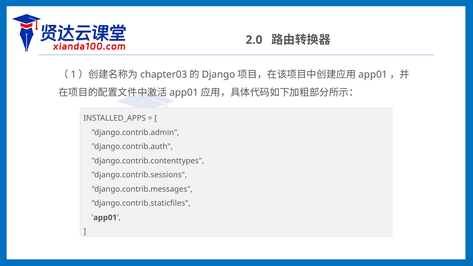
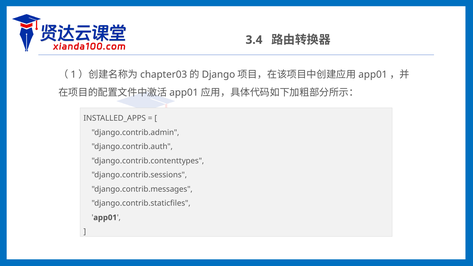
2.0: 2.0 -> 3.4
